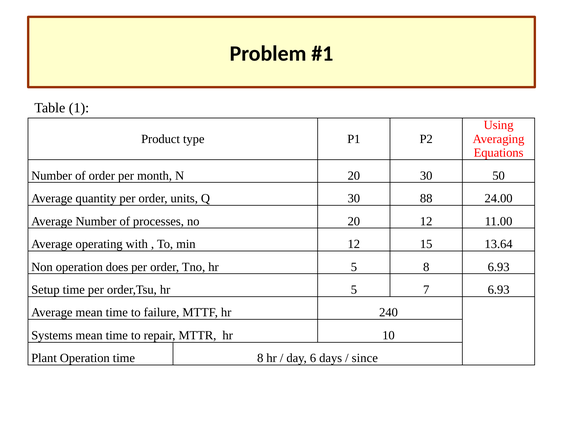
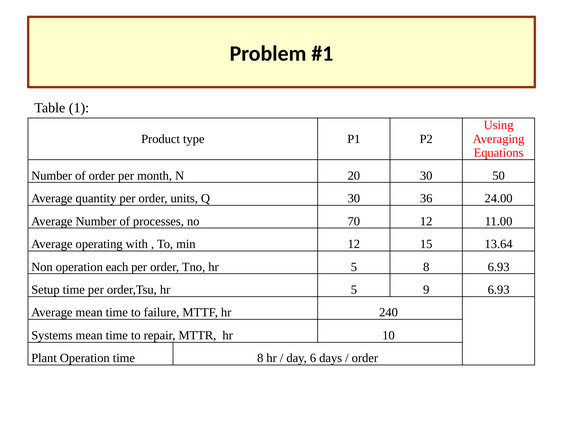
88: 88 -> 36
no 20: 20 -> 70
does: does -> each
7: 7 -> 9
since at (365, 358): since -> order
